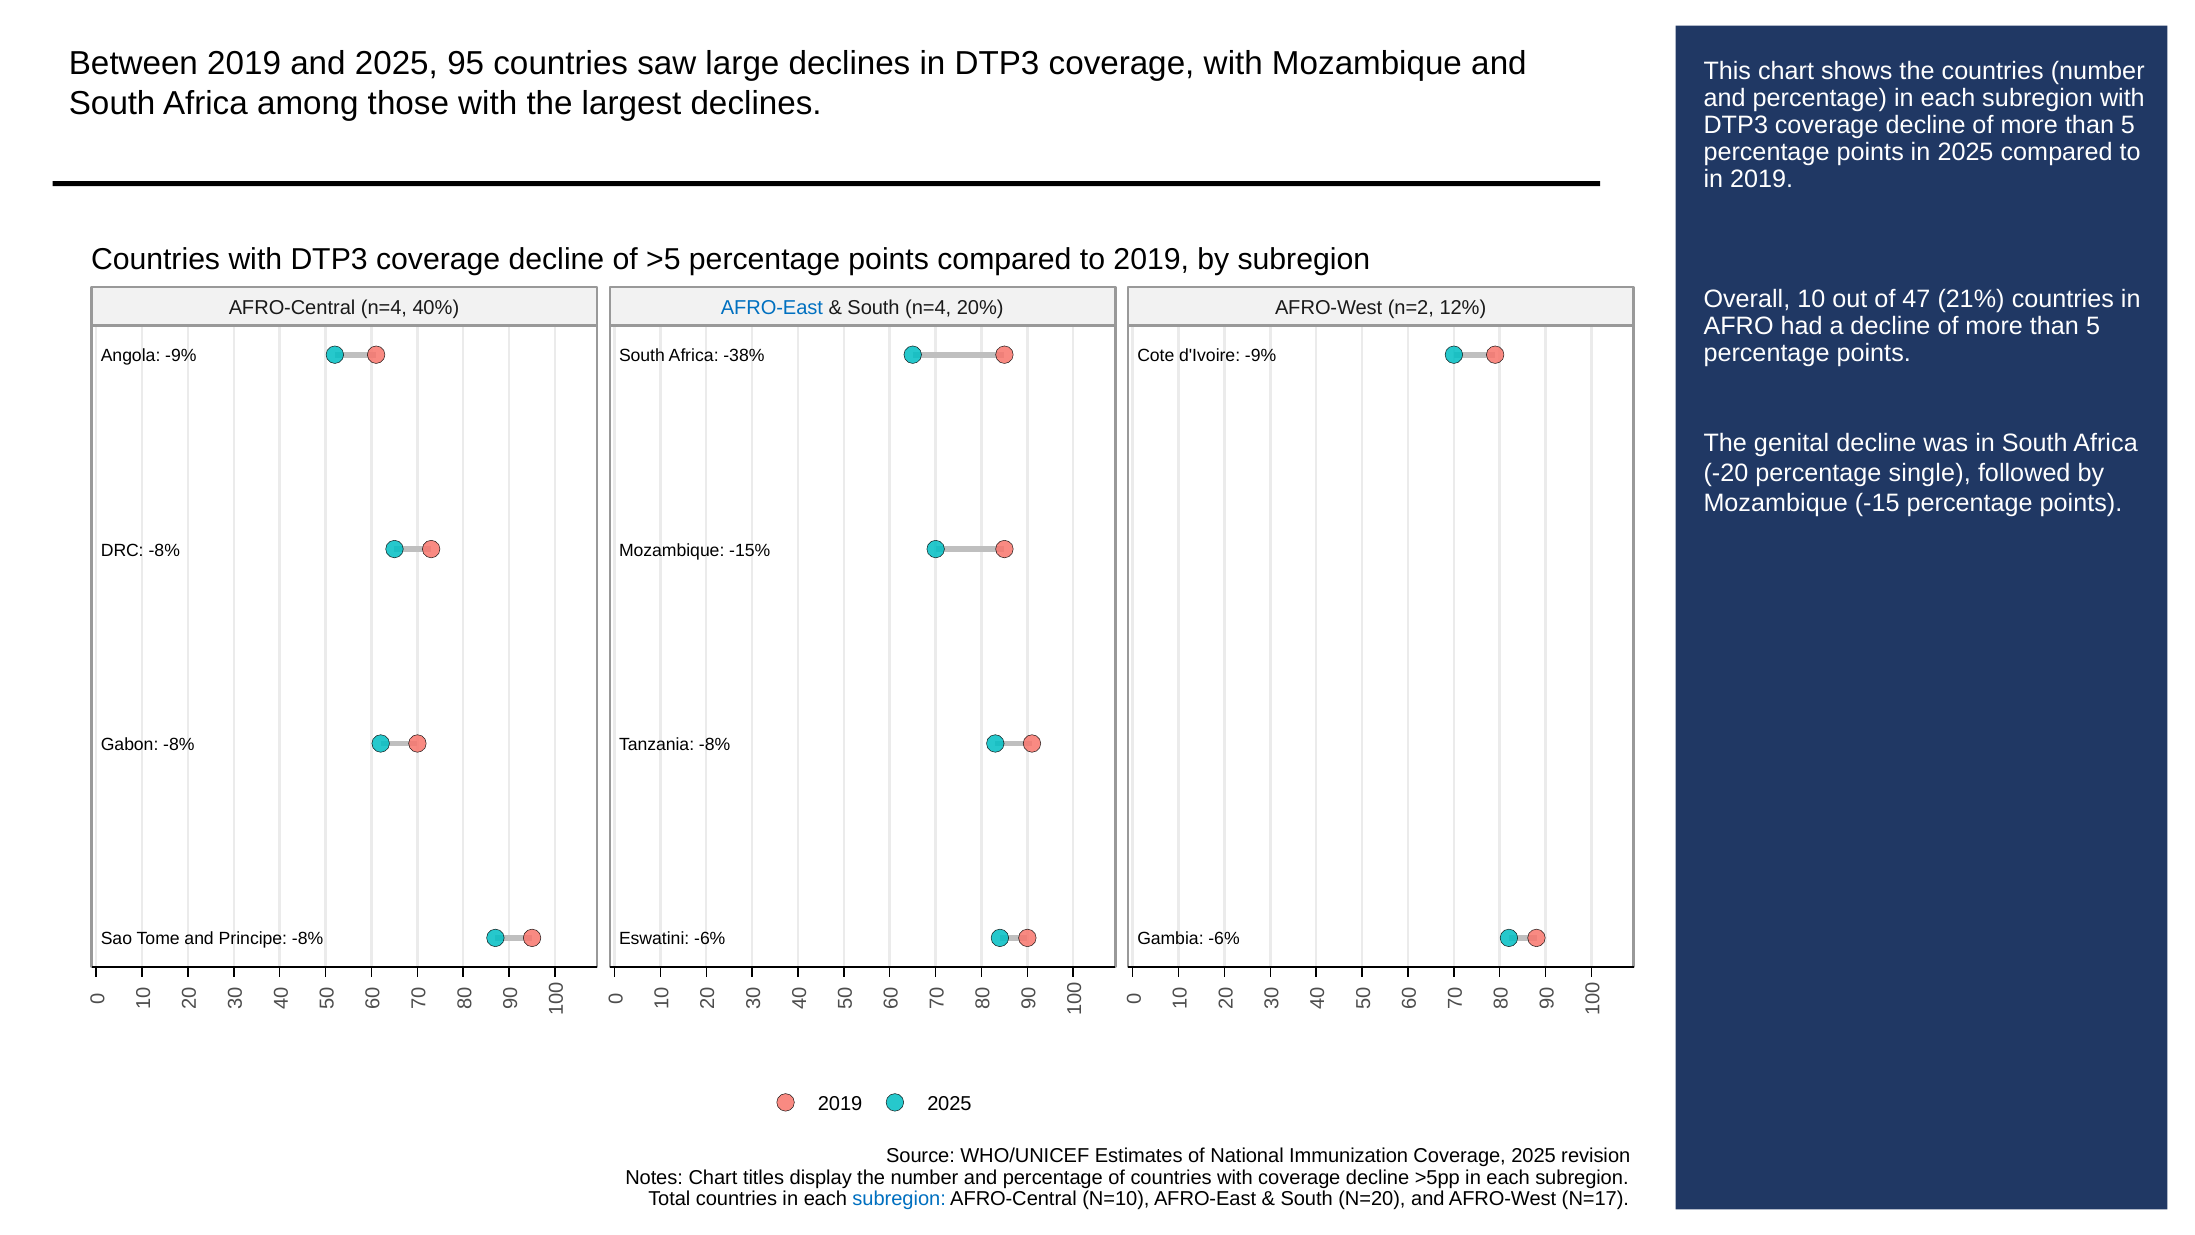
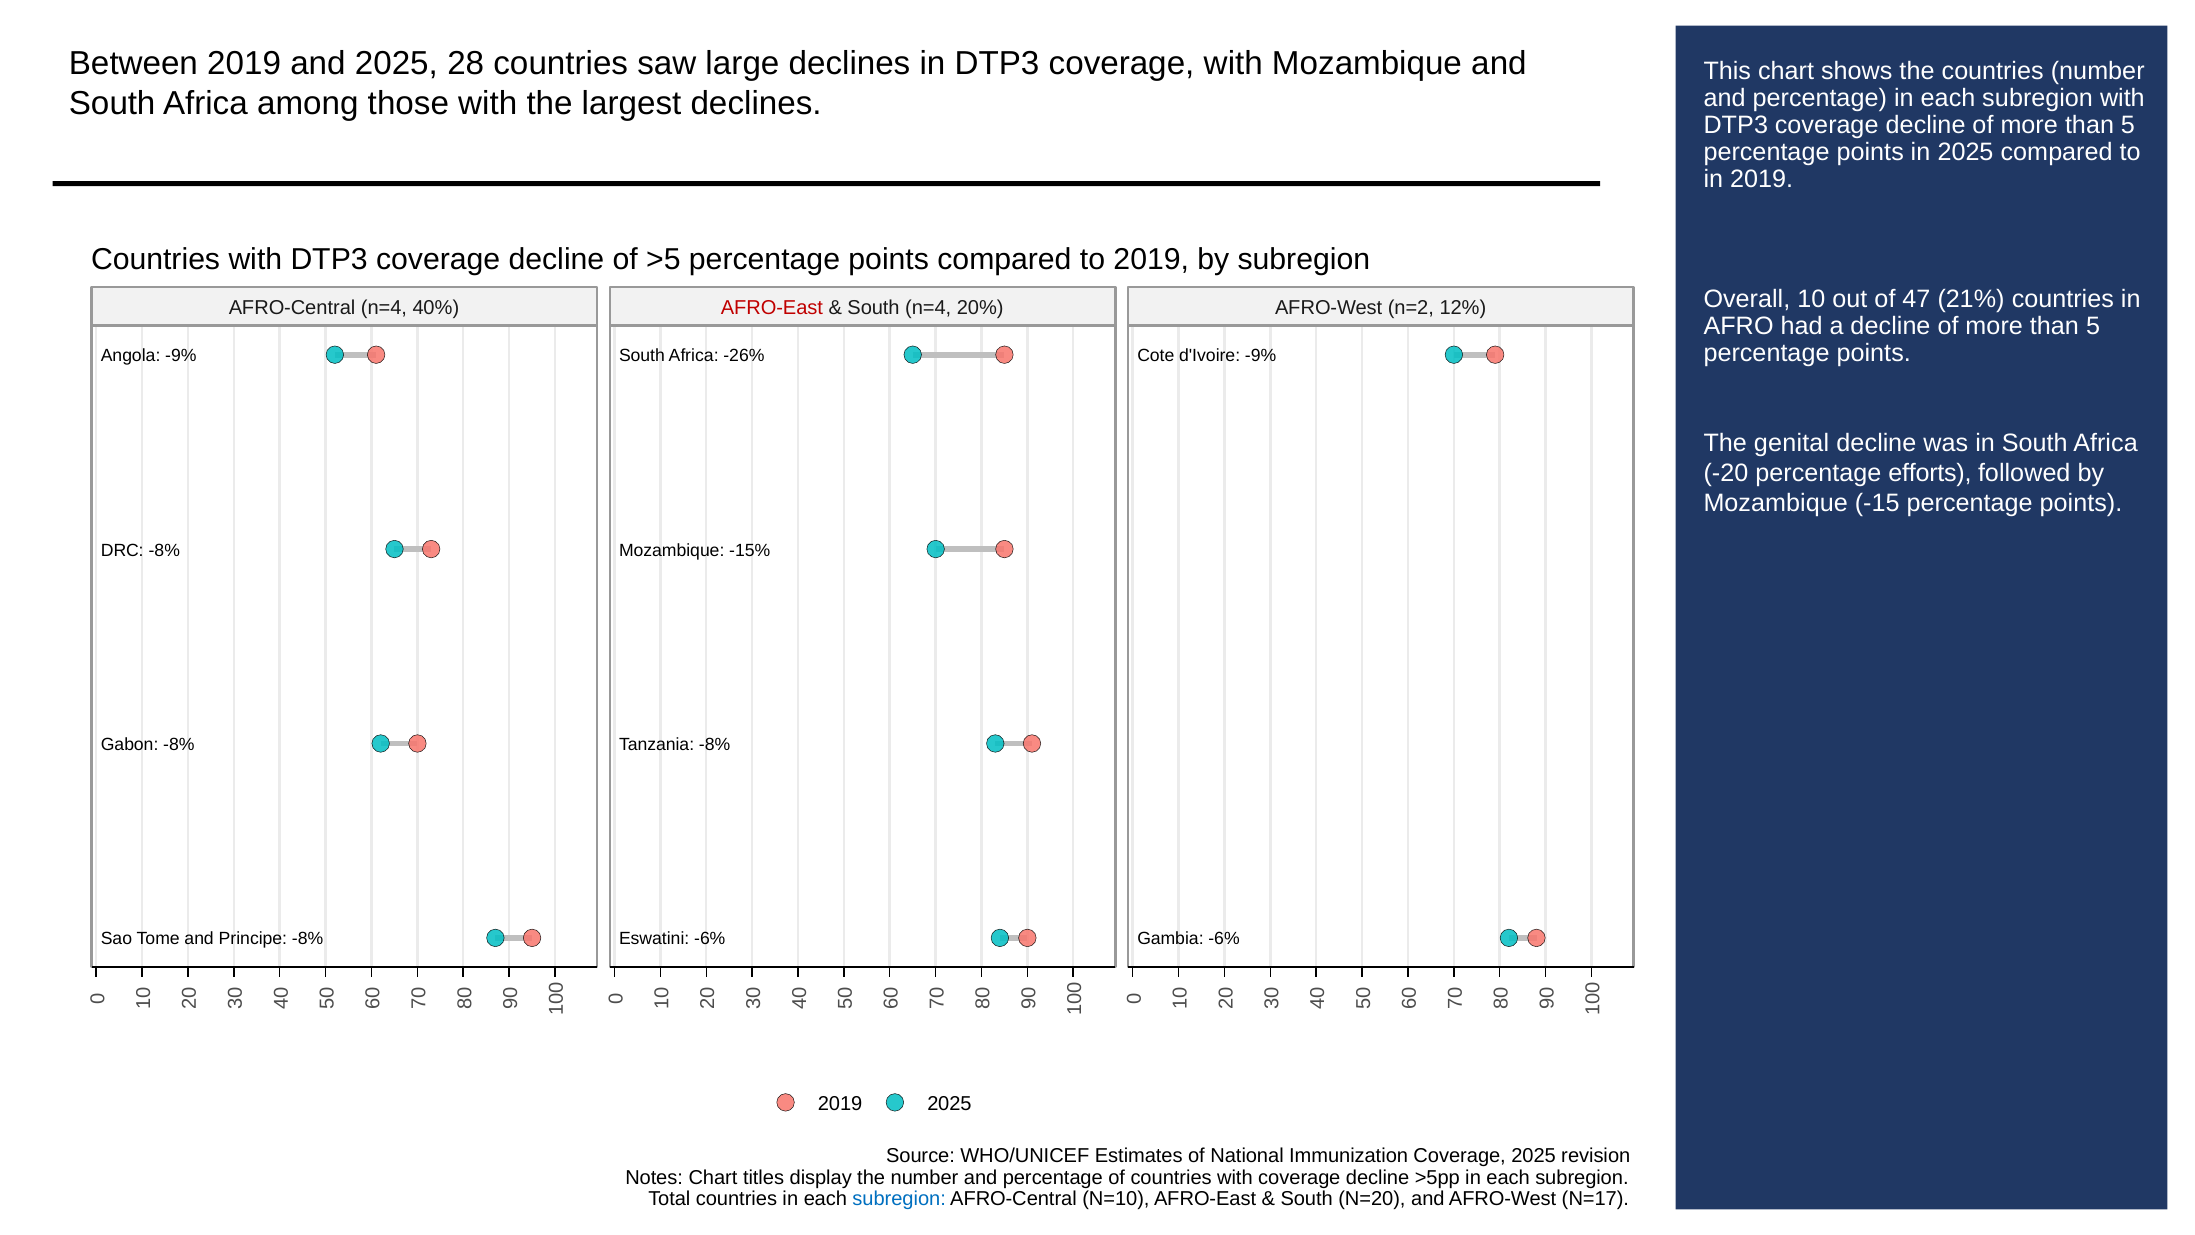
95: 95 -> 28
AFRO-East at (772, 307) colour: blue -> red
-38%: -38% -> -26%
single: single -> efforts
